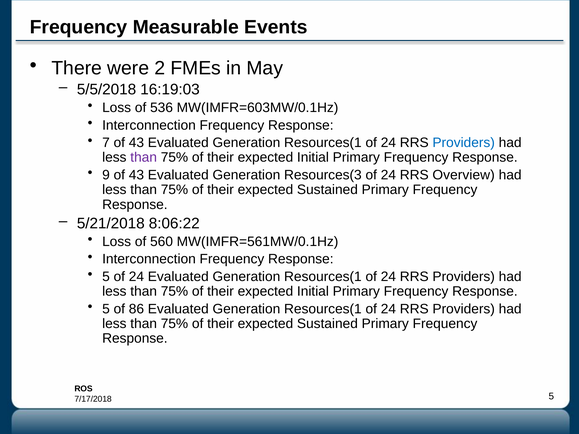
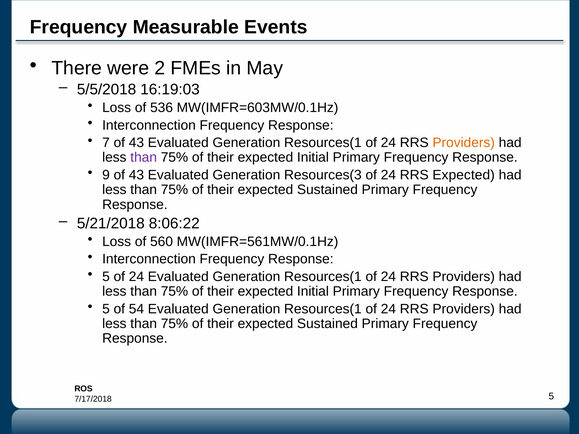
Providers at (464, 143) colour: blue -> orange
RRS Overview: Overview -> Expected
86: 86 -> 54
